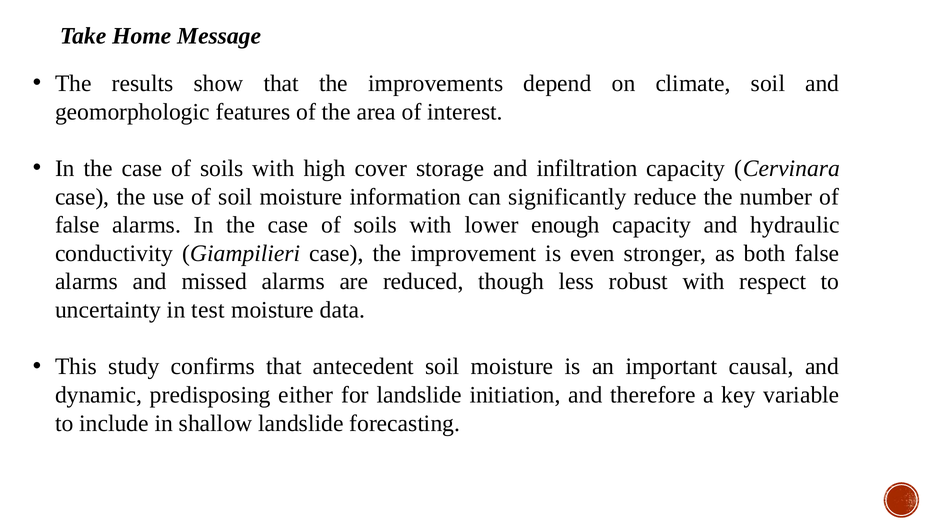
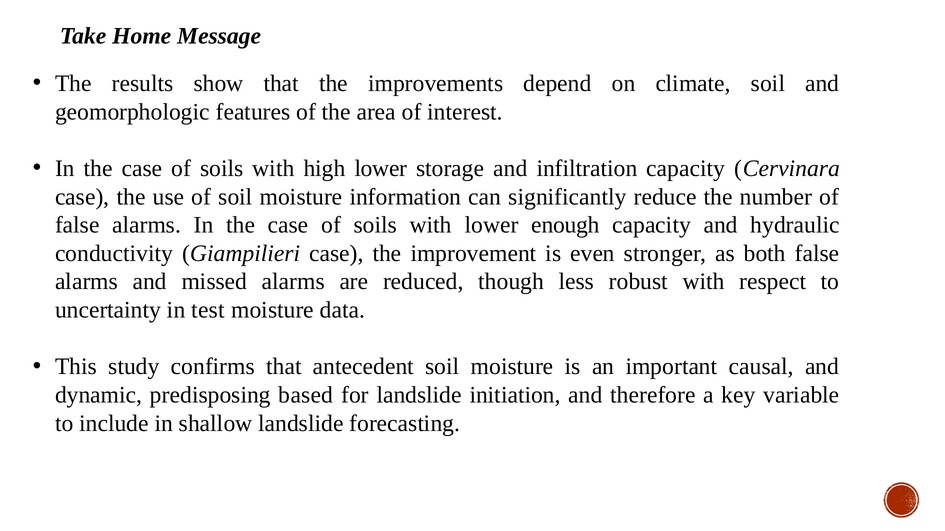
high cover: cover -> lower
either: either -> based
